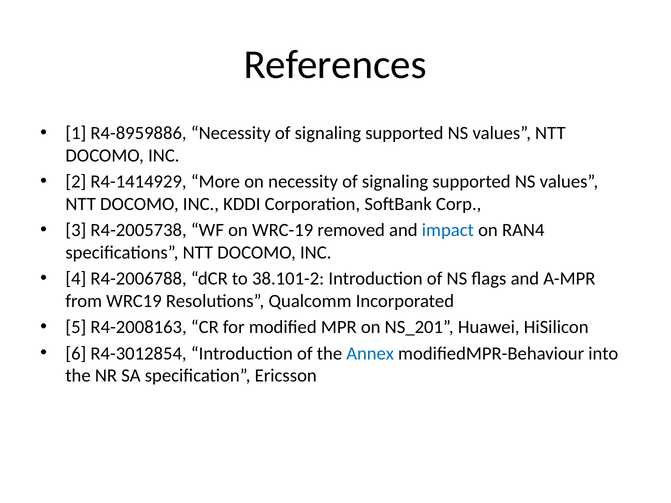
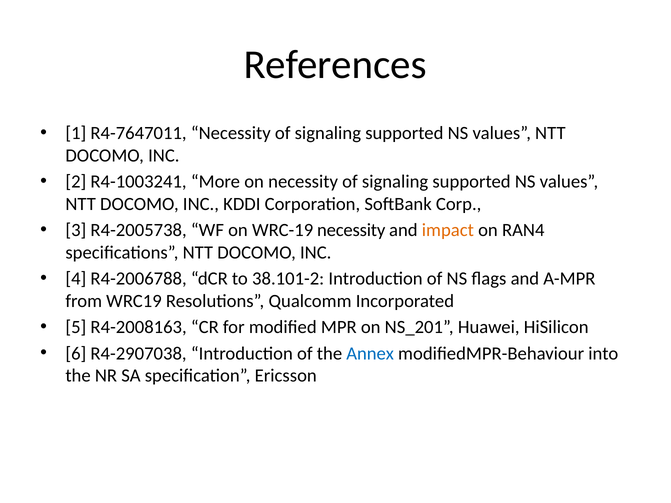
R4-8959886: R4-8959886 -> R4-7647011
R4-1414929: R4-1414929 -> R4-1003241
WRC-19 removed: removed -> necessity
impact colour: blue -> orange
R4-3012854: R4-3012854 -> R4-2907038
